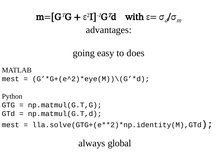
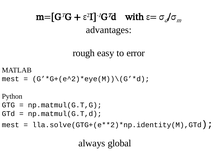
going: going -> rough
does: does -> error
